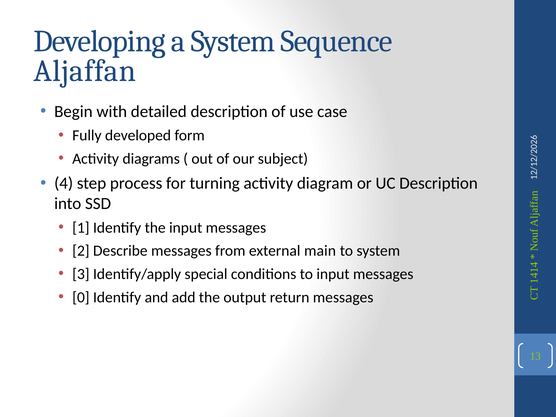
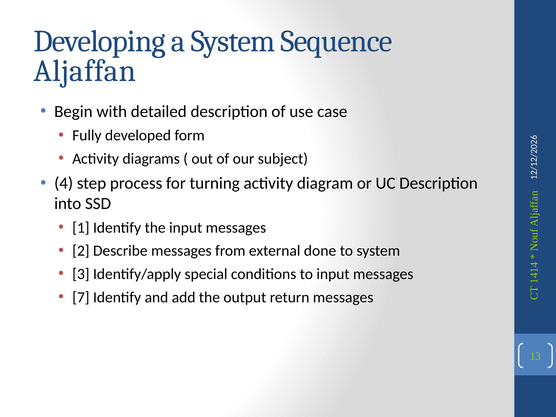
main: main -> done
0 at (81, 297): 0 -> 7
